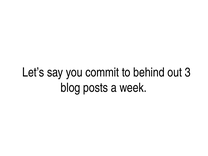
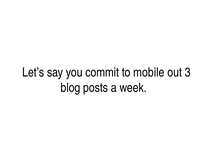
behind: behind -> mobile
